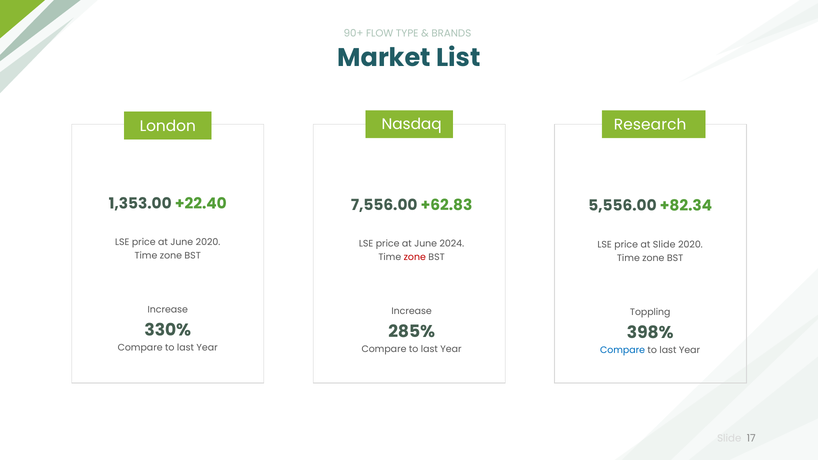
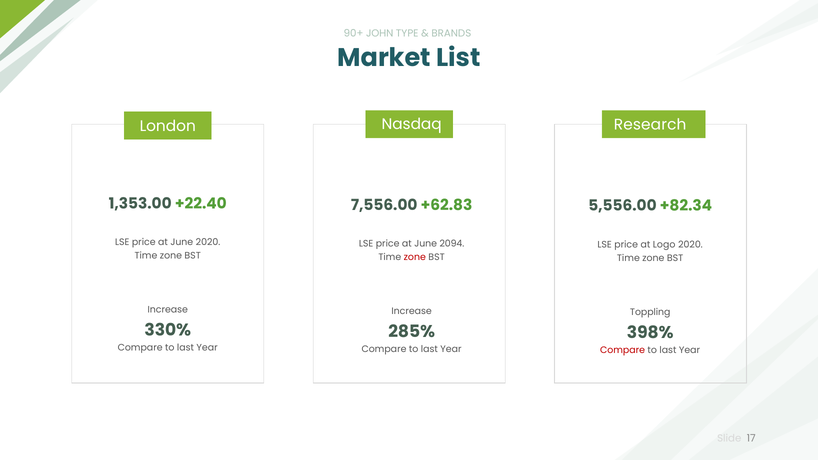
FLOW: FLOW -> JOHN
2024: 2024 -> 2094
at Slide: Slide -> Logo
Compare at (623, 350) colour: blue -> red
